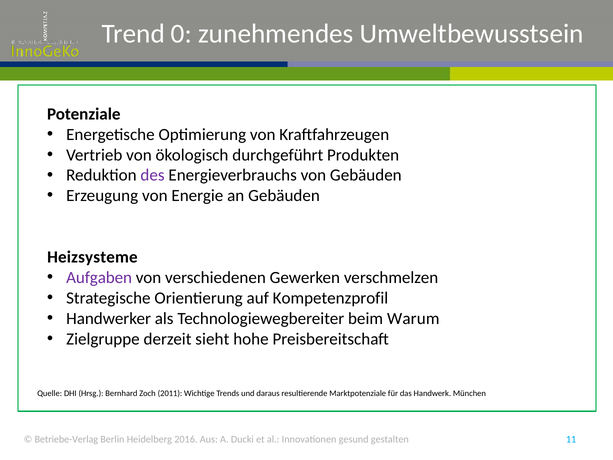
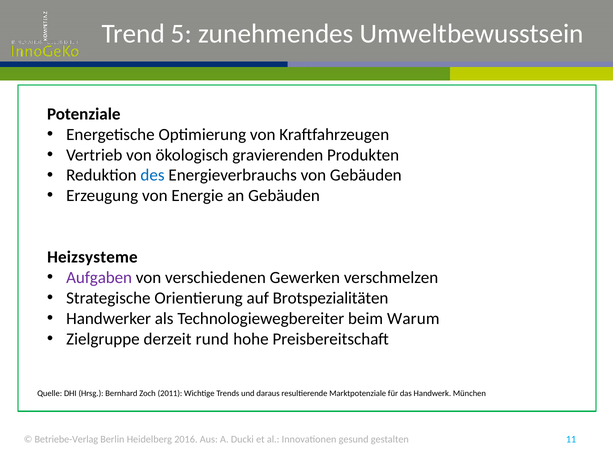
0: 0 -> 5
durchgeführt: durchgeführt -> gravierenden
des colour: purple -> blue
Kompetenzprofil: Kompetenzprofil -> Brotspezialitäten
sieht: sieht -> rund
